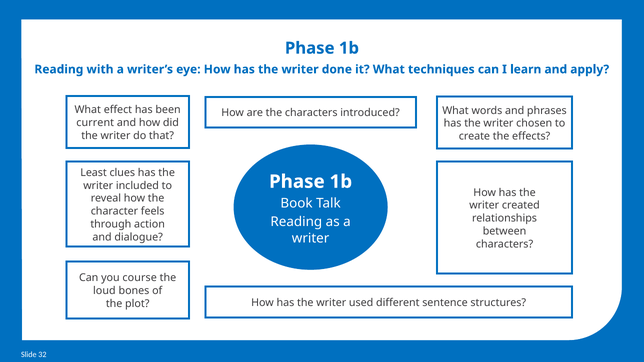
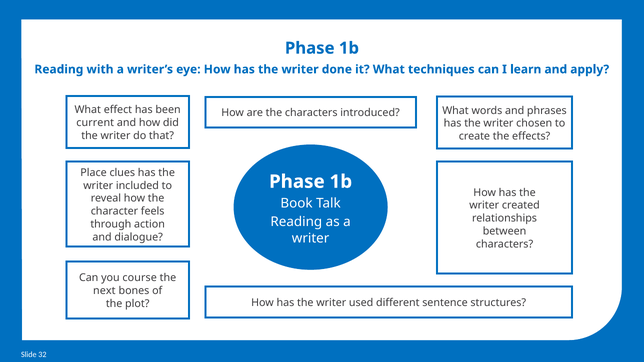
Least: Least -> Place
loud: loud -> next
